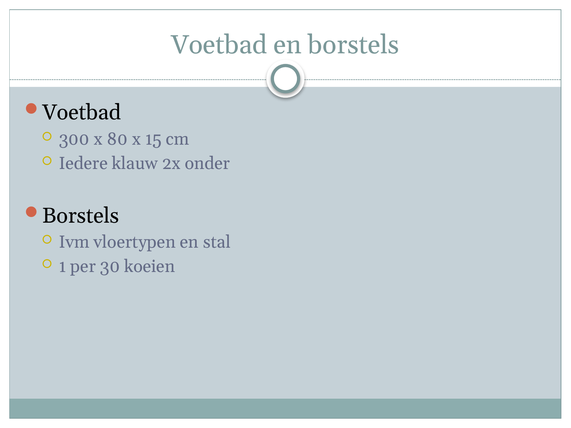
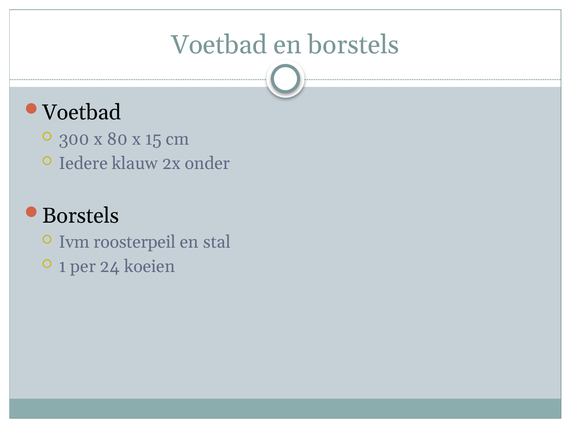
vloertypen: vloertypen -> roosterpeil
30: 30 -> 24
